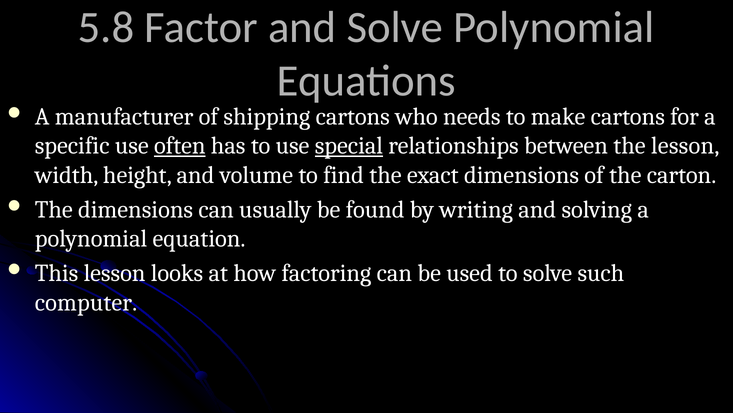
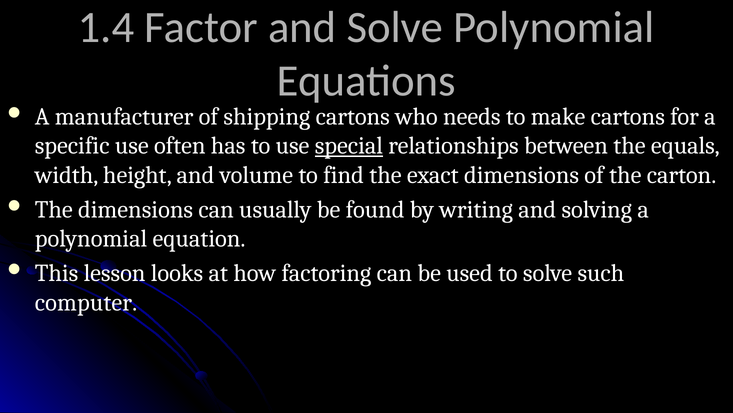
5.8: 5.8 -> 1.4
often underline: present -> none
the lesson: lesson -> equals
